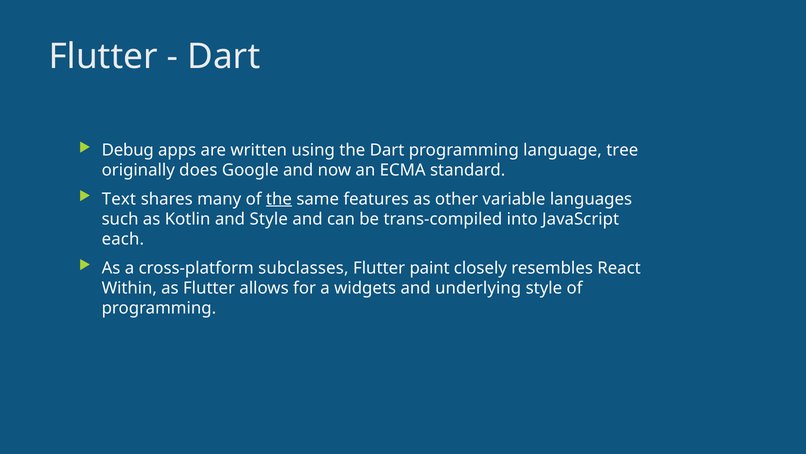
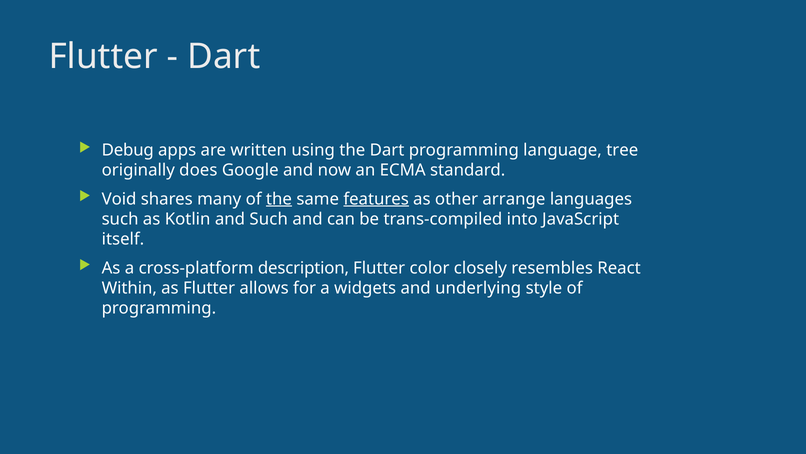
Text: Text -> Void
features underline: none -> present
variable: variable -> arrange
and Style: Style -> Such
each: each -> itself
subclasses: subclasses -> description
paint: paint -> color
